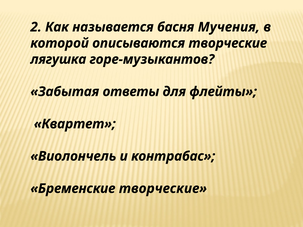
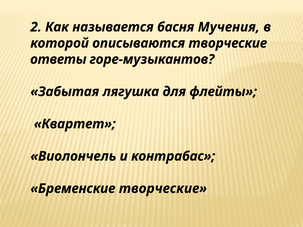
лягушка: лягушка -> ответы
ответы: ответы -> лягушка
